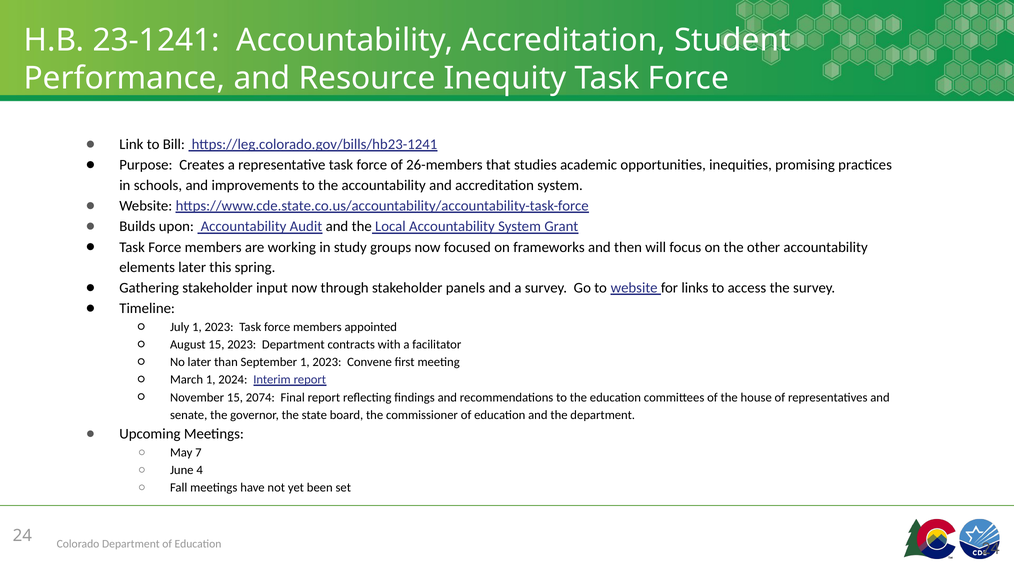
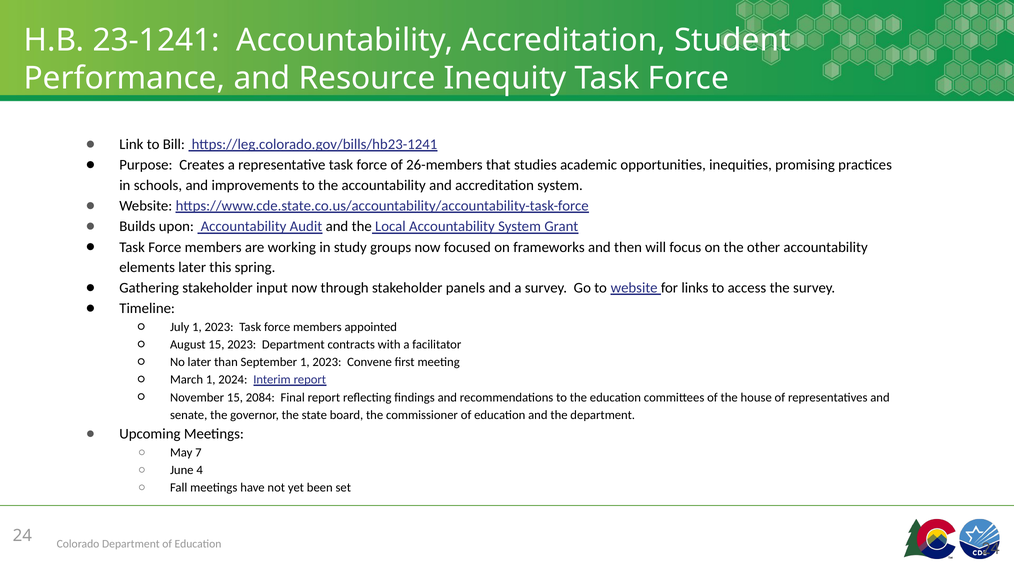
2074: 2074 -> 2084
